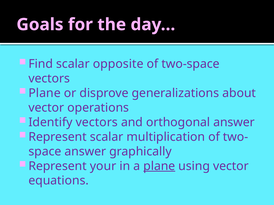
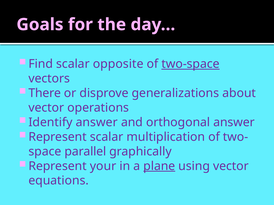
two-space underline: none -> present
Plane at (45, 93): Plane -> There
Identify vectors: vectors -> answer
answer at (85, 152): answer -> parallel
